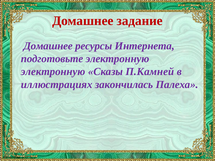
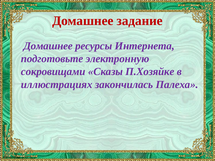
электронную at (53, 72): электронную -> сокровищами
П.Камней: П.Камней -> П.Хозяйке
